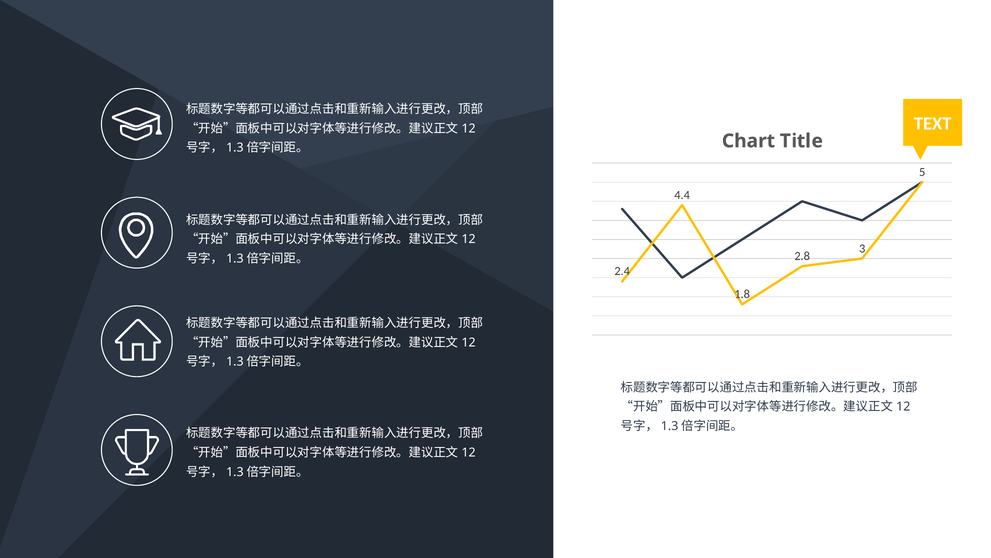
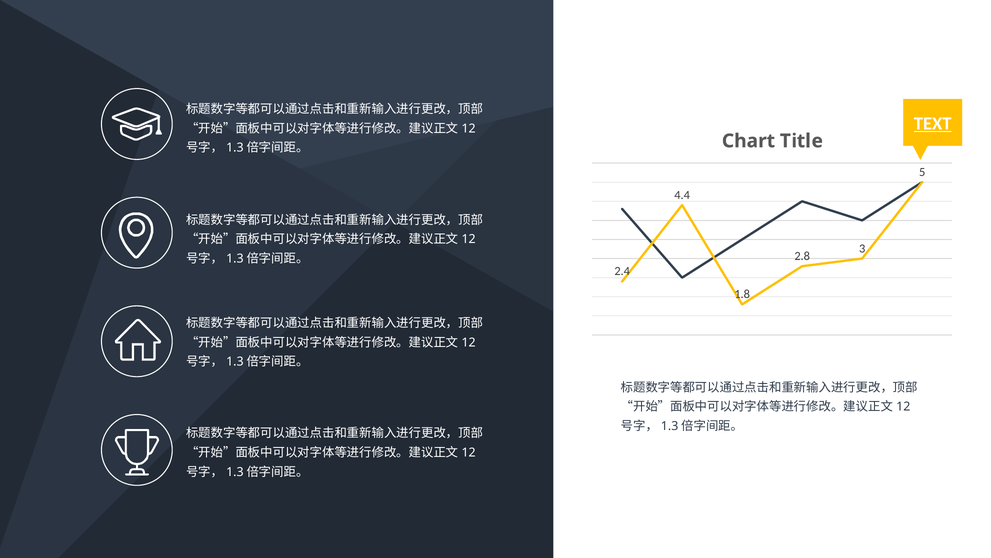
TEXT underline: none -> present
